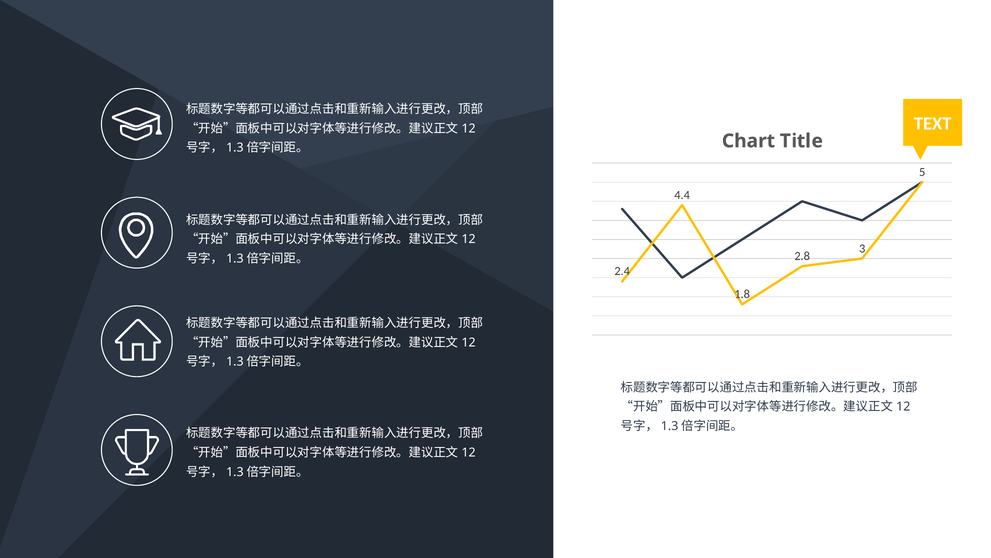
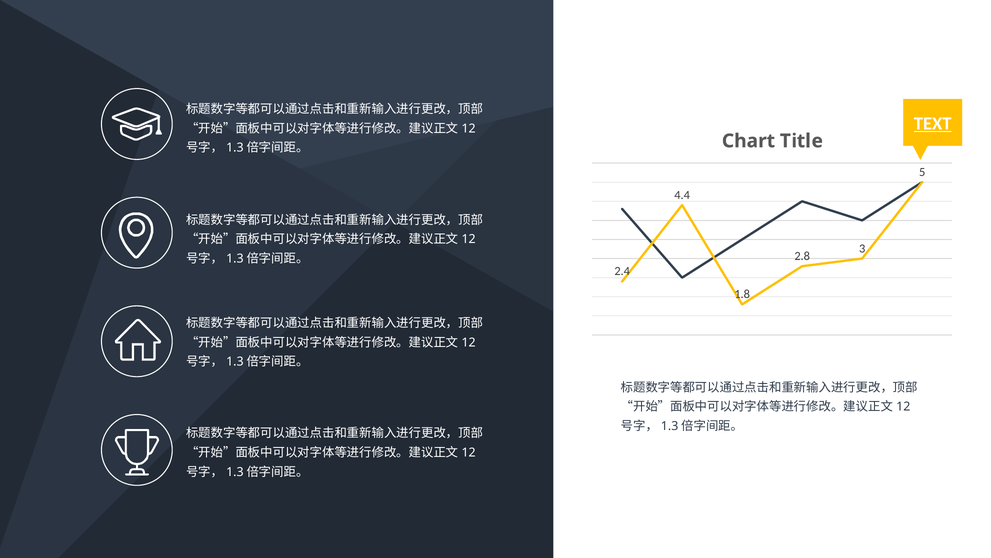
TEXT underline: none -> present
